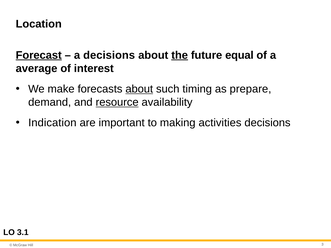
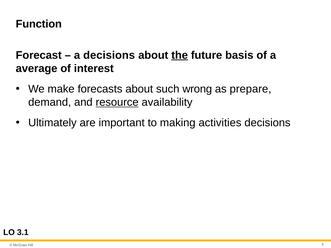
Location: Location -> Function
Forecast underline: present -> none
equal: equal -> basis
about at (139, 89) underline: present -> none
timing: timing -> wrong
Indication: Indication -> Ultimately
